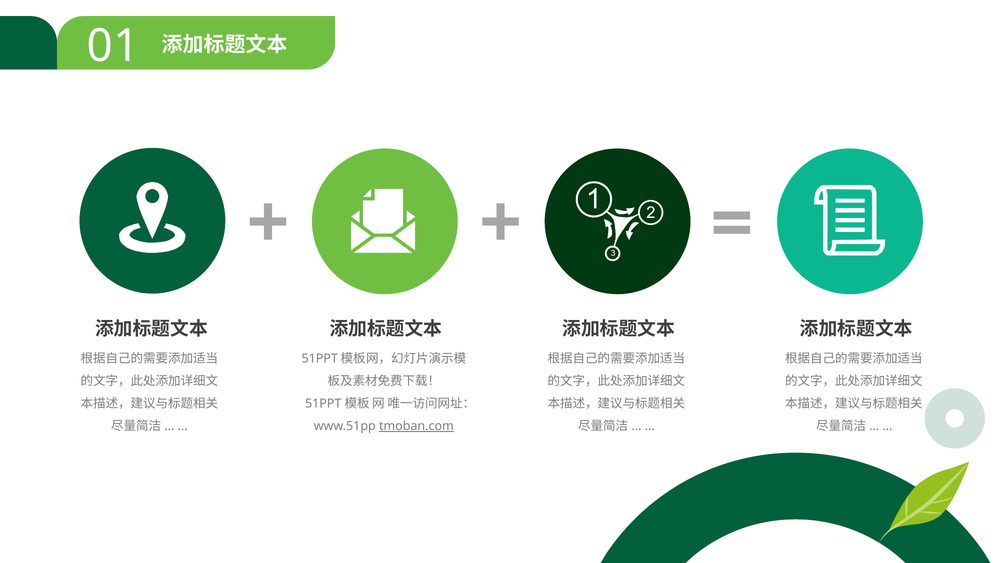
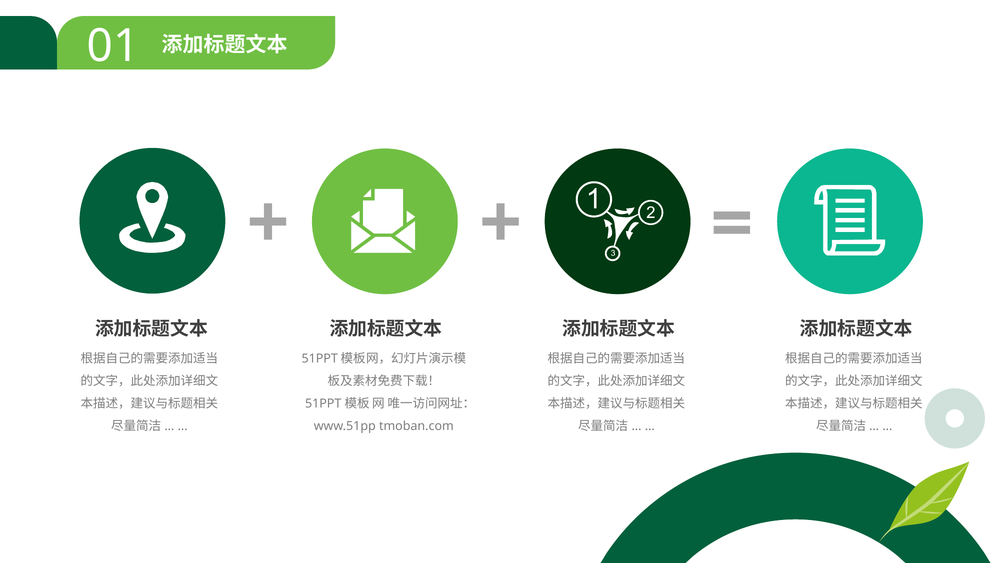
tmoban.com underline: present -> none
